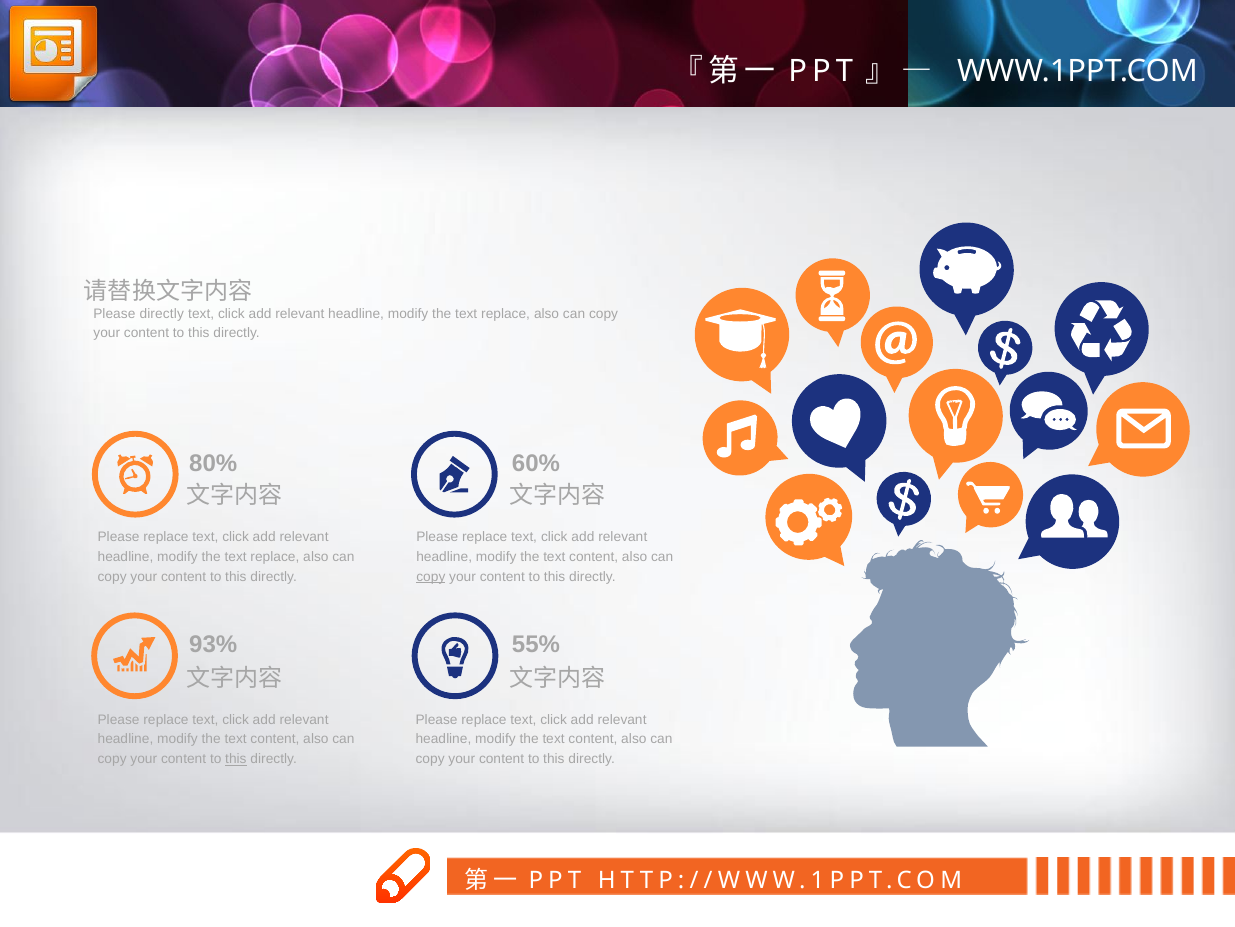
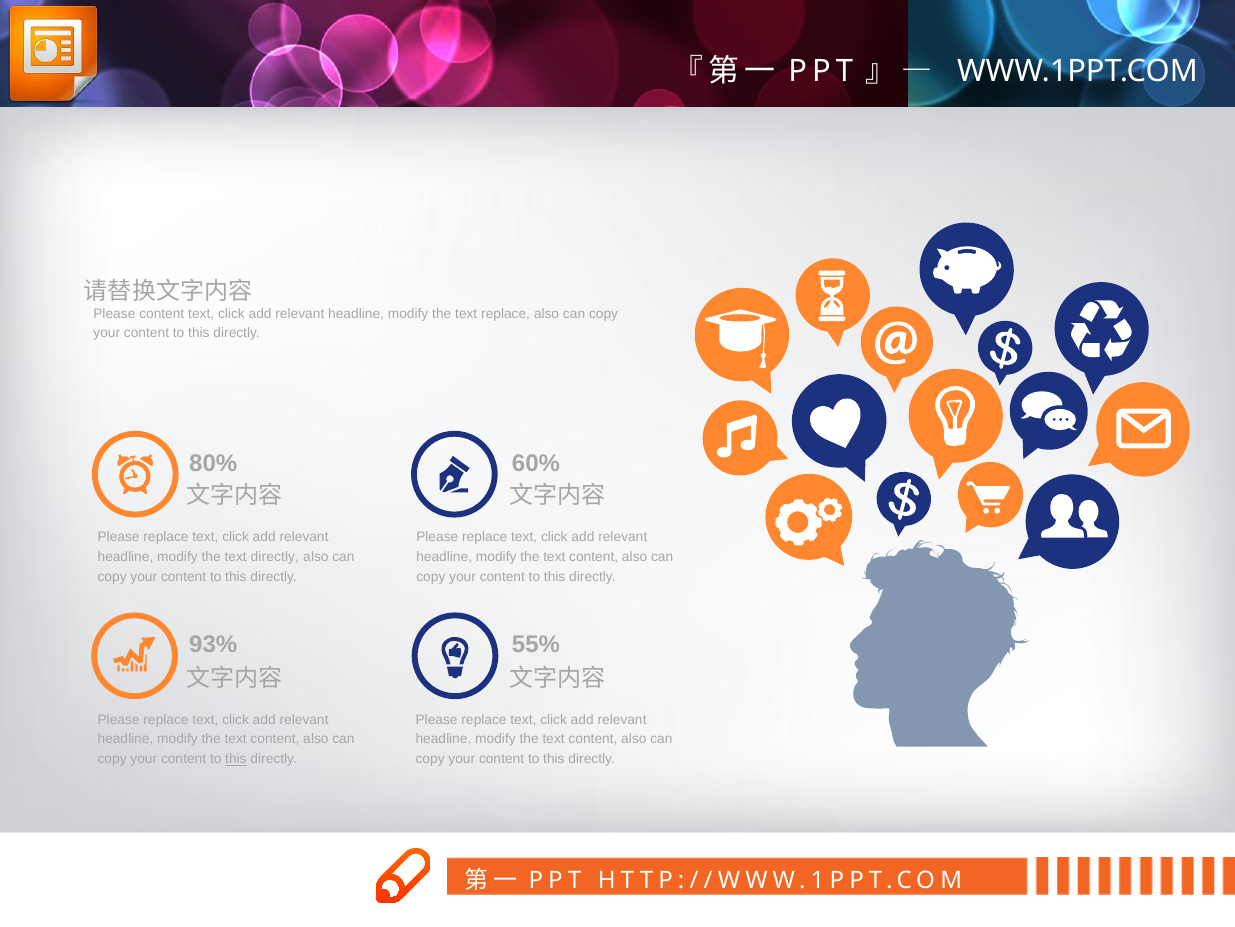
Please directly: directly -> content
replace at (275, 557): replace -> directly
copy at (431, 576) underline: present -> none
